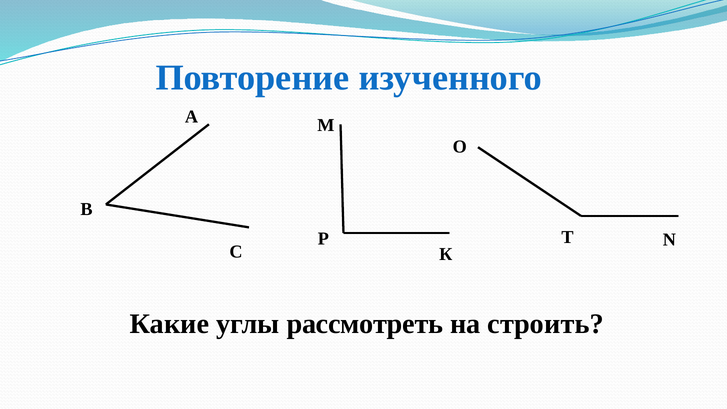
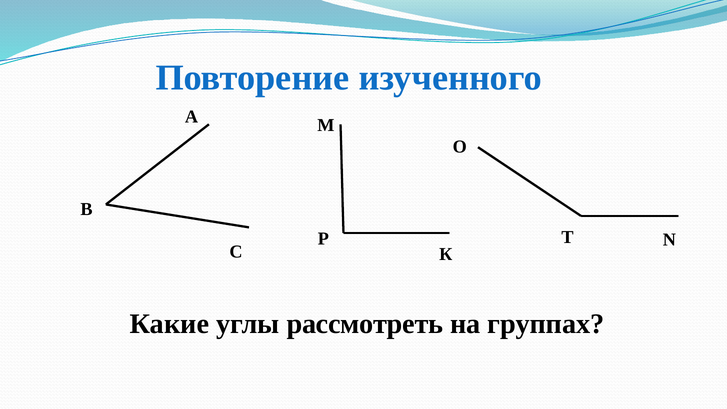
строить: строить -> группах
